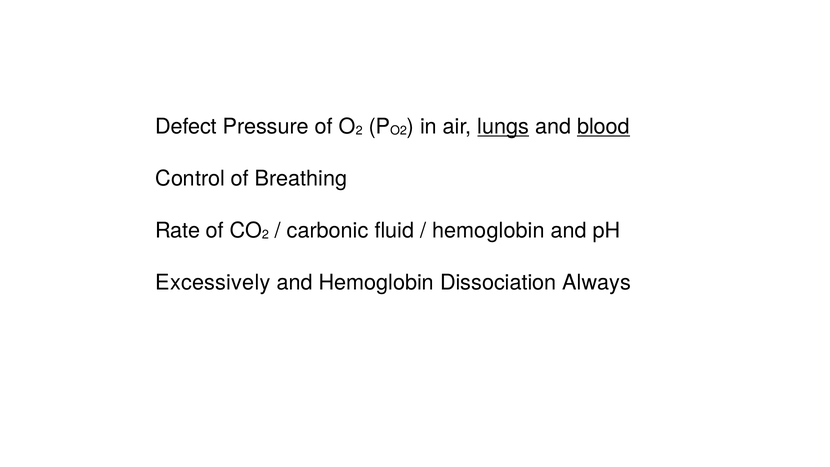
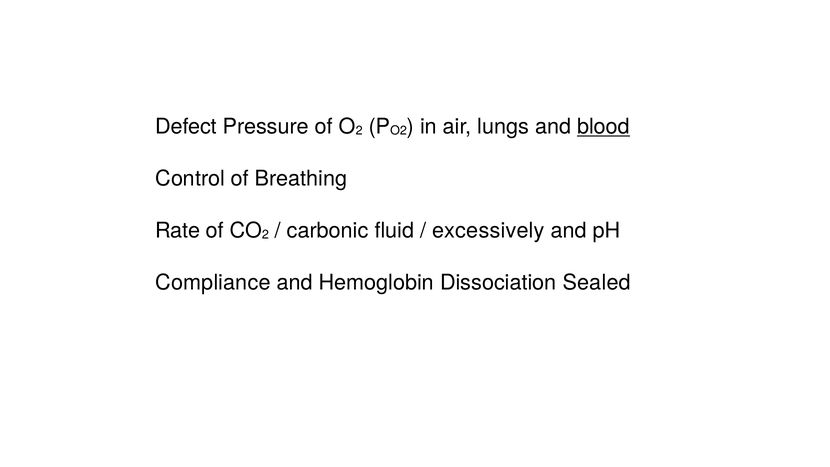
lungs underline: present -> none
hemoglobin at (488, 230): hemoglobin -> excessively
Excessively: Excessively -> Compliance
Always: Always -> Sealed
